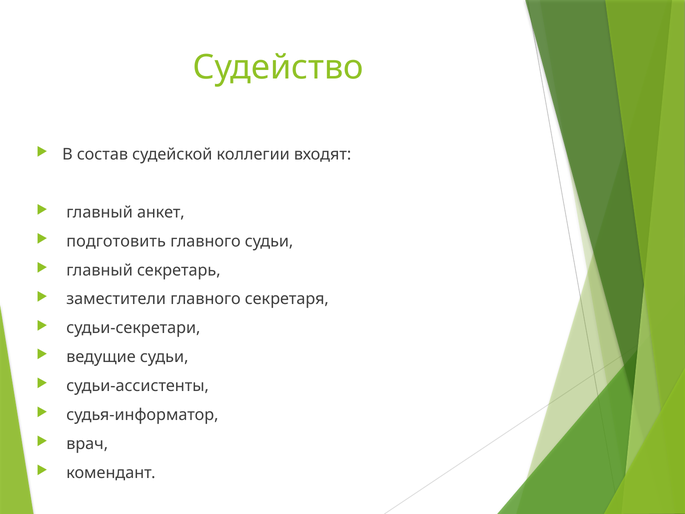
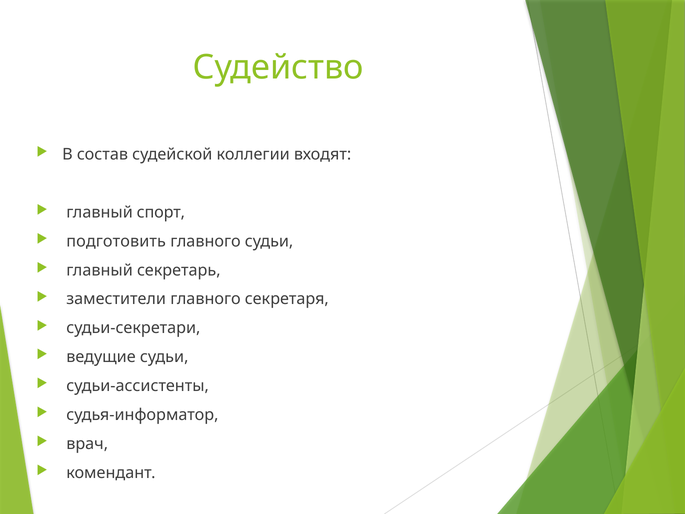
анкет: анкет -> спорт
